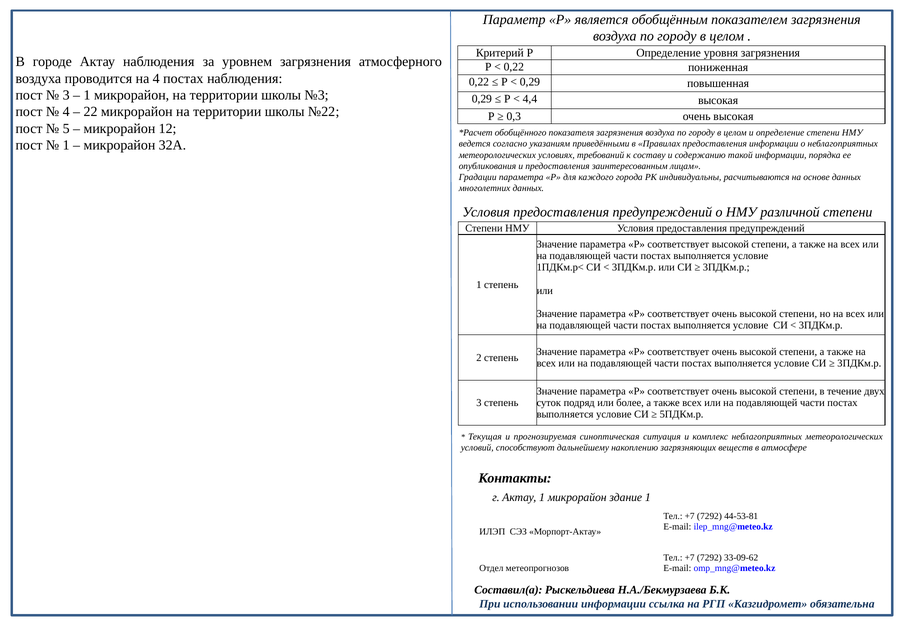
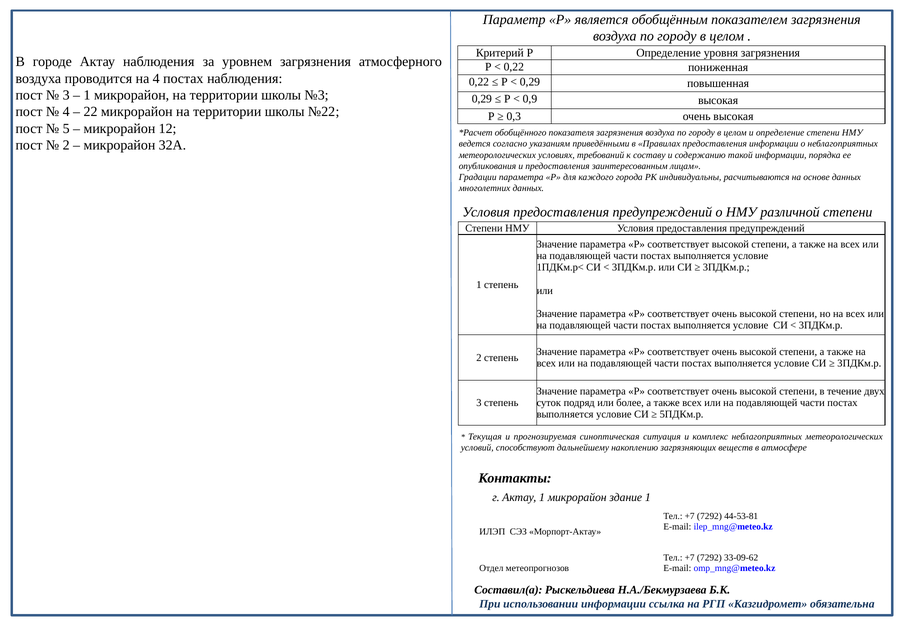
4,4: 4,4 -> 0,9
1 at (66, 145): 1 -> 2
